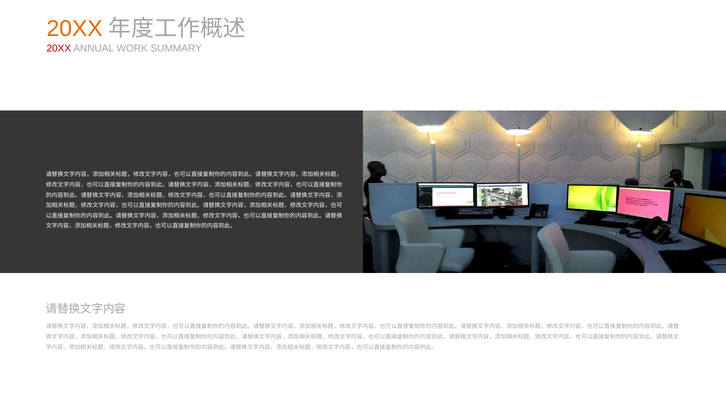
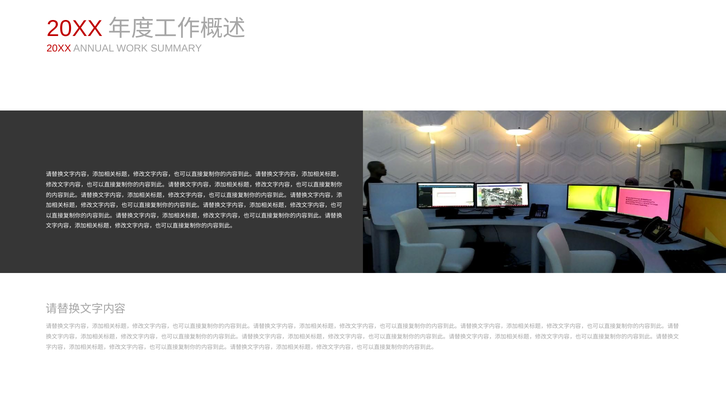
20XX at (75, 29) colour: orange -> red
